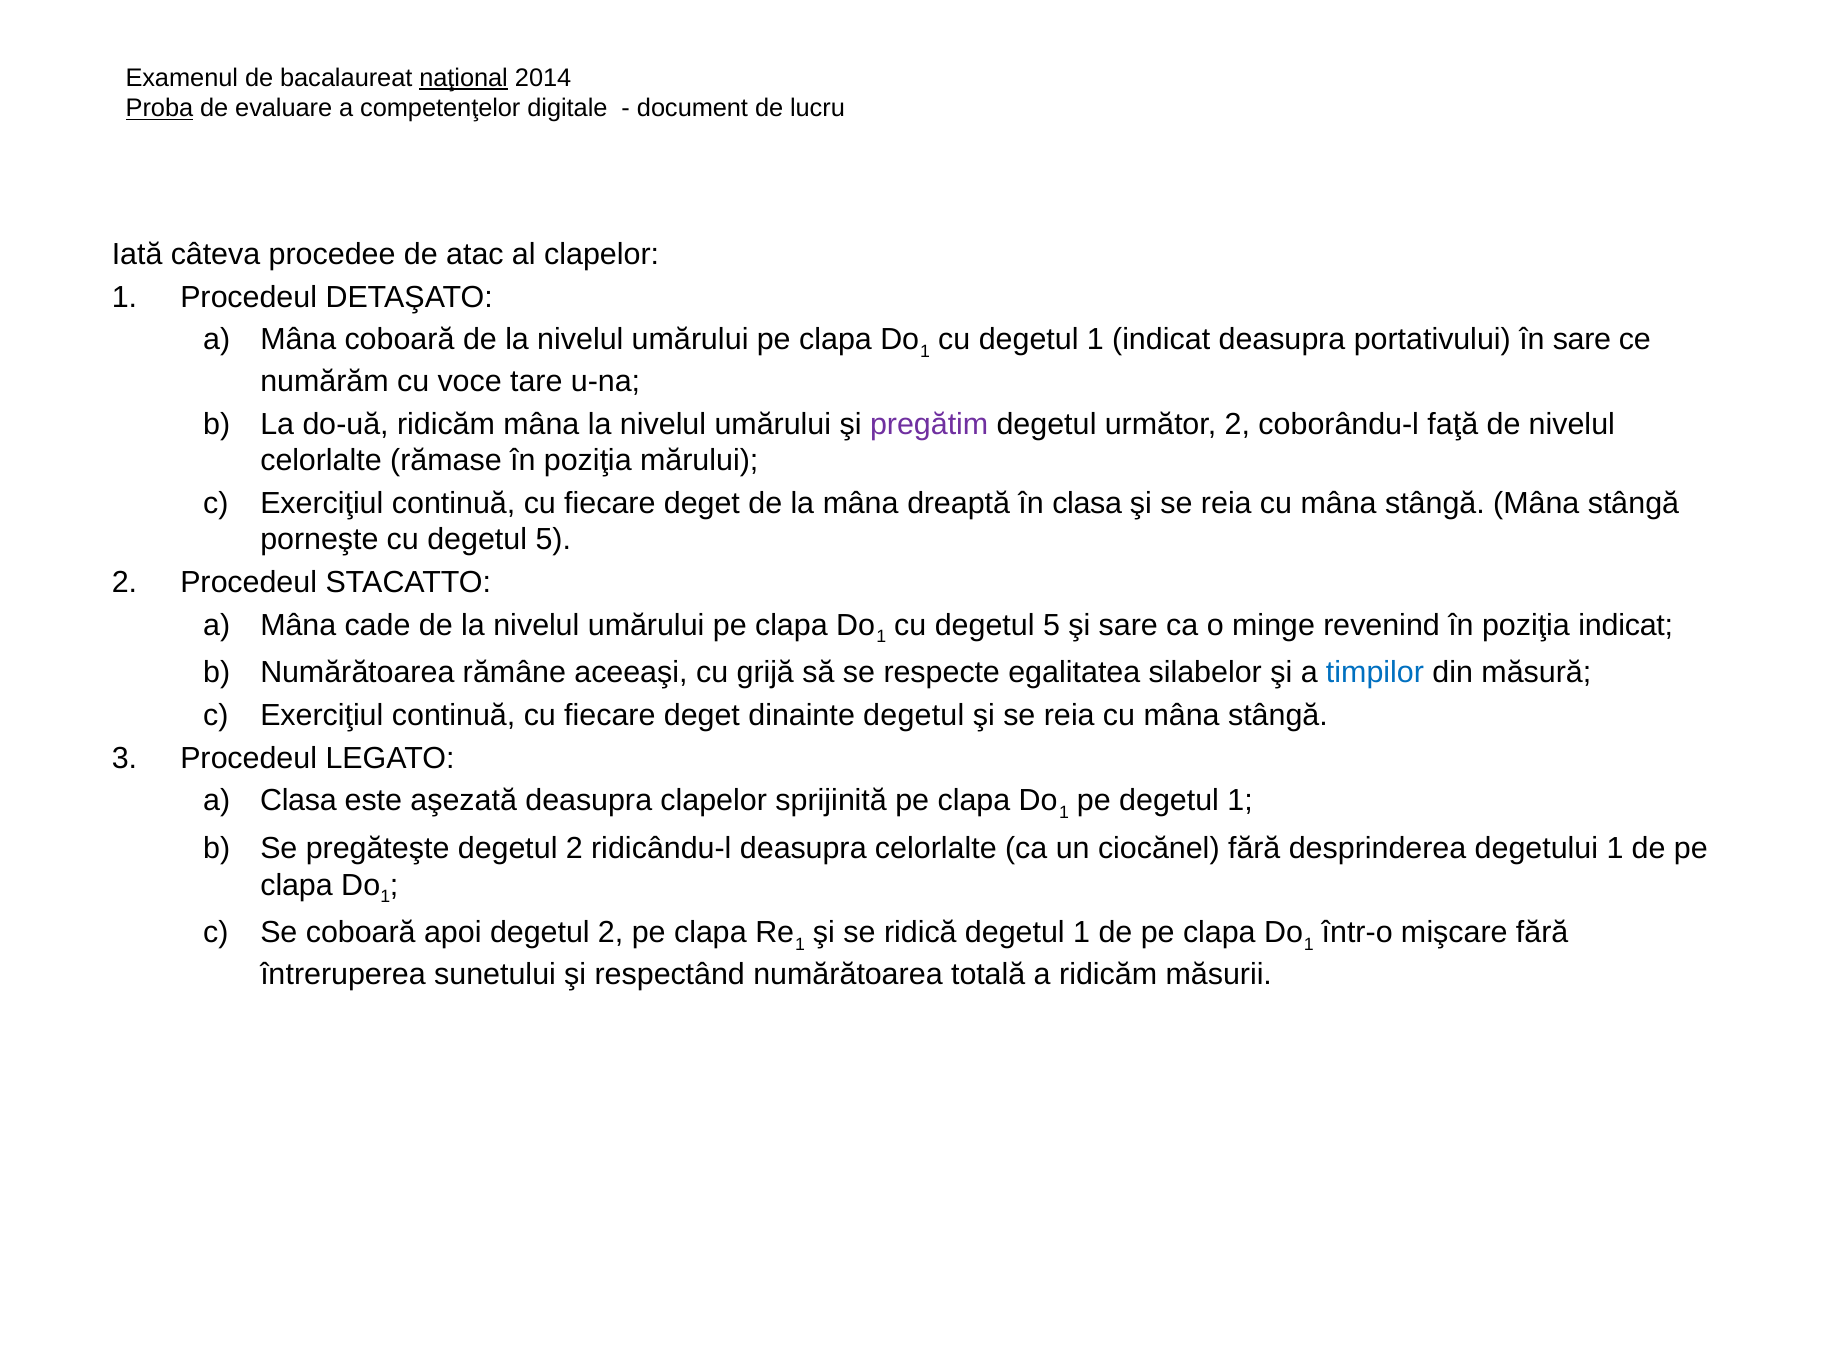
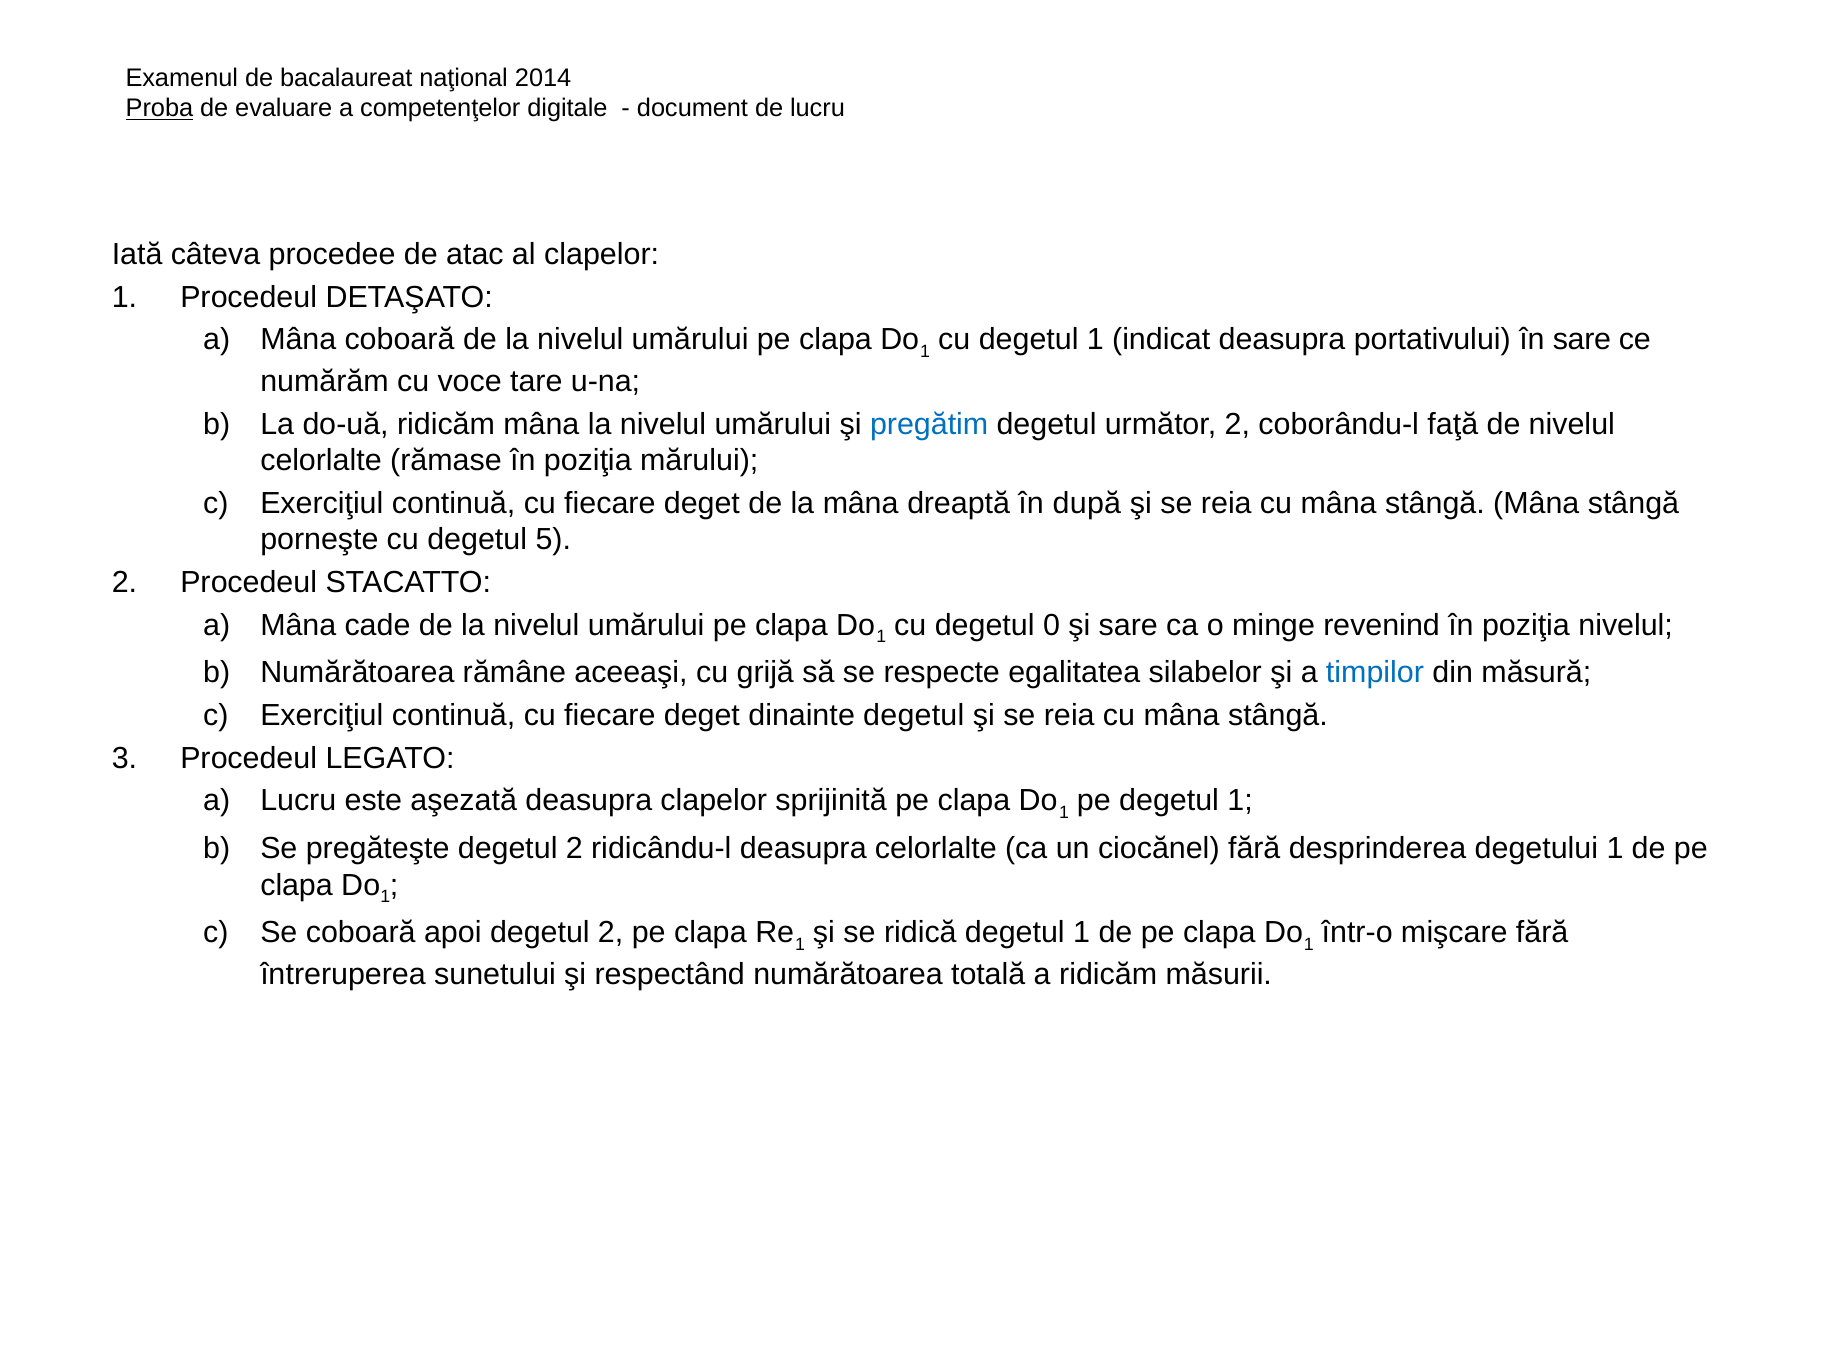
naţional underline: present -> none
pregătim colour: purple -> blue
în clasa: clasa -> după
1 cu degetul 5: 5 -> 0
poziţia indicat: indicat -> nivelul
a Clasa: Clasa -> Lucru
